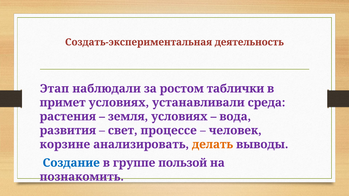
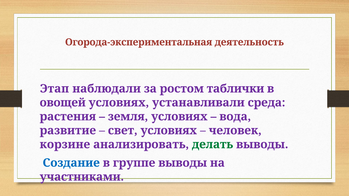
Создать-экспериментальная: Создать-экспериментальная -> Огорода-экспериментальная
примет: примет -> овощей
развития: развития -> развитие
свет процессе: процессе -> условиях
делать colour: orange -> green
группе пользой: пользой -> выводы
познакомить: познакомить -> участниками
